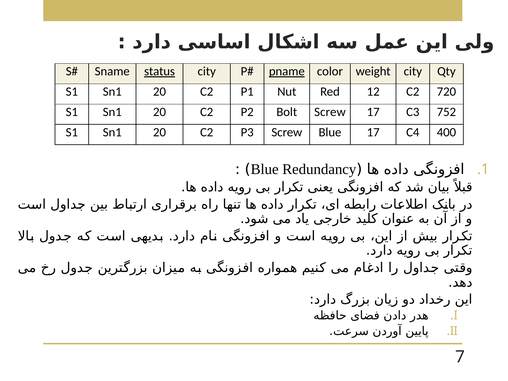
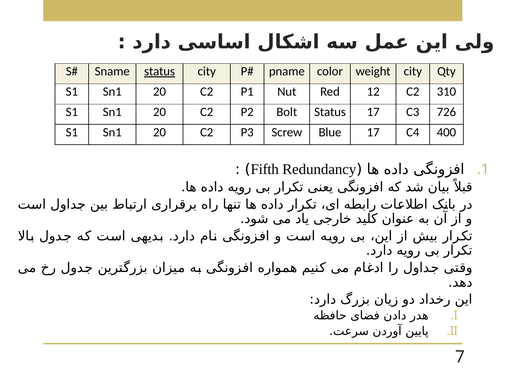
pname underline: present -> none
720: 720 -> 310
Bolt Screw: Screw -> Status
752: 752 -> 726
Blue at (265, 169): Blue -> Fifth
